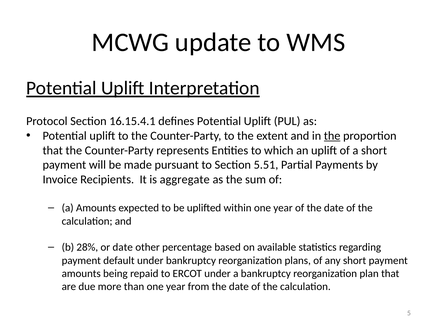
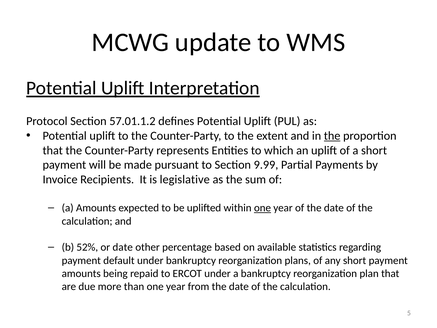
16.15.4.1: 16.15.4.1 -> 57.01.1.2
5.51: 5.51 -> 9.99
aggregate: aggregate -> legislative
one at (262, 208) underline: none -> present
28%: 28% -> 52%
